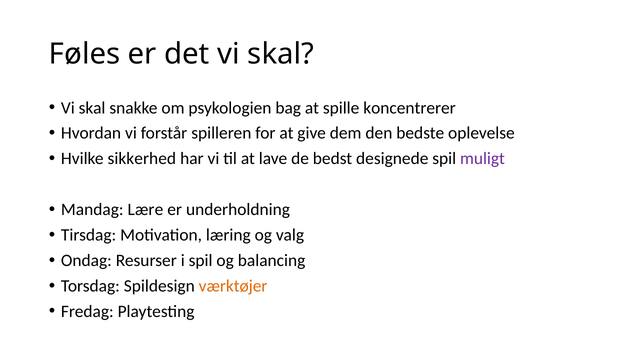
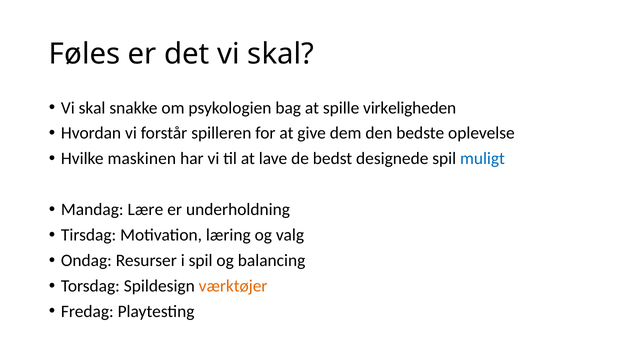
koncentrerer: koncentrerer -> virkeligheden
sikkerhed: sikkerhed -> maskinen
muligt colour: purple -> blue
